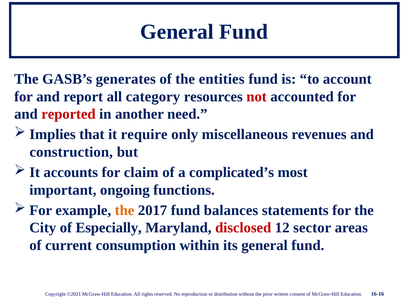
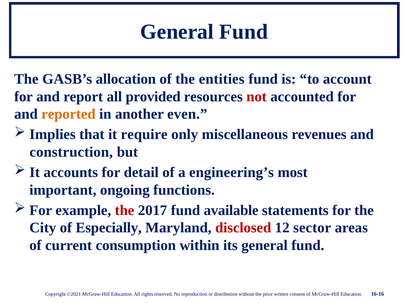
generates: generates -> allocation
category: category -> provided
reported colour: red -> orange
need: need -> even
claim: claim -> detail
complicated’s: complicated’s -> engineering’s
the at (125, 211) colour: orange -> red
balances: balances -> available
